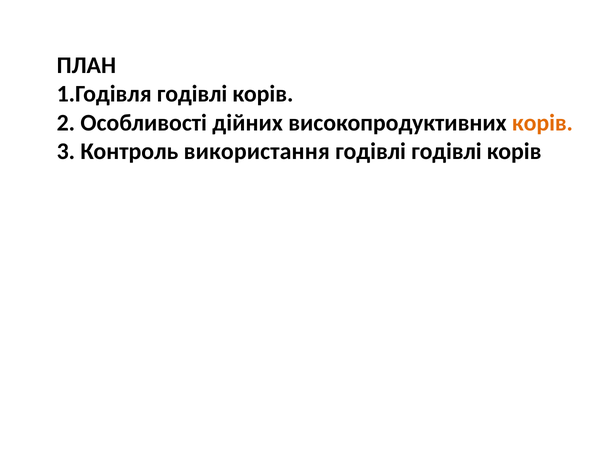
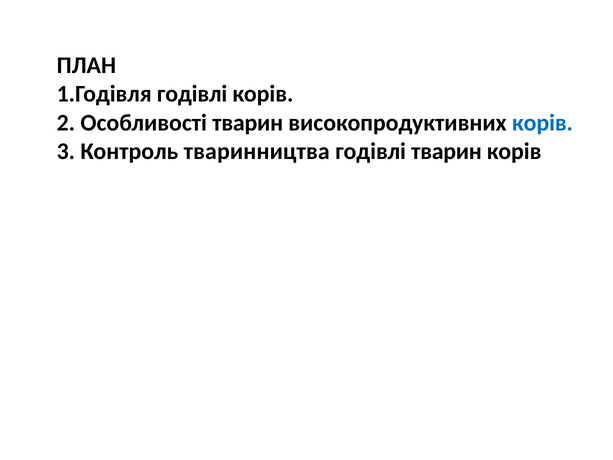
Особливості дійних: дійних -> тварин
корів at (542, 123) colour: orange -> blue
використання: використання -> тваринництва
годівлі годівлі: годівлі -> тварин
